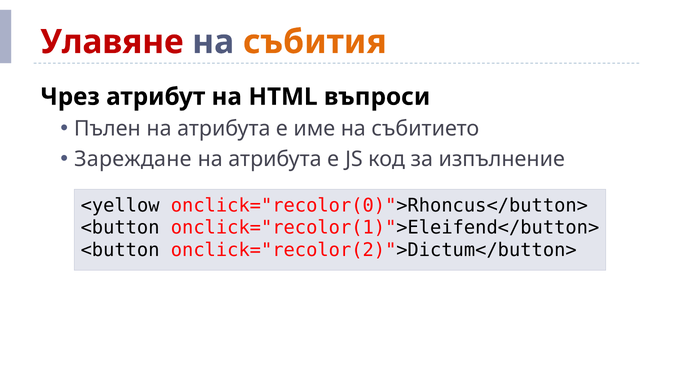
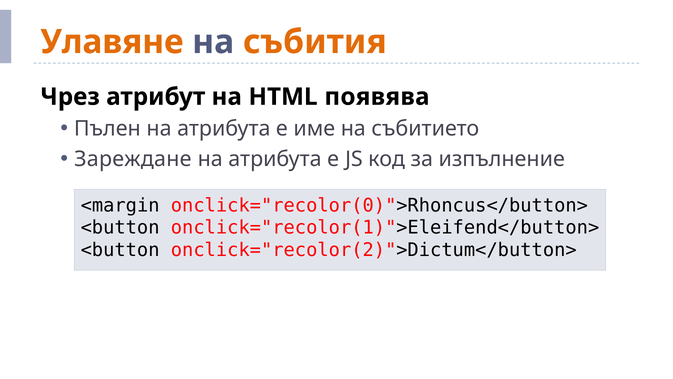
Улавяне colour: red -> orange
въпроси: въпроси -> появява
<yellow: <yellow -> <margin
